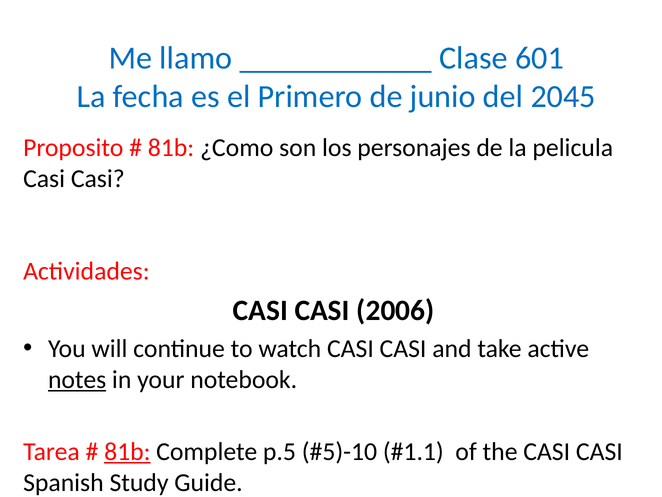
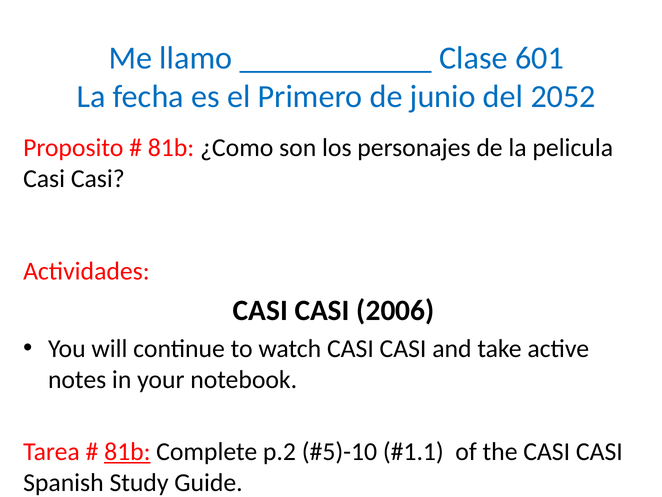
2045: 2045 -> 2052
notes underline: present -> none
p.5: p.5 -> p.2
